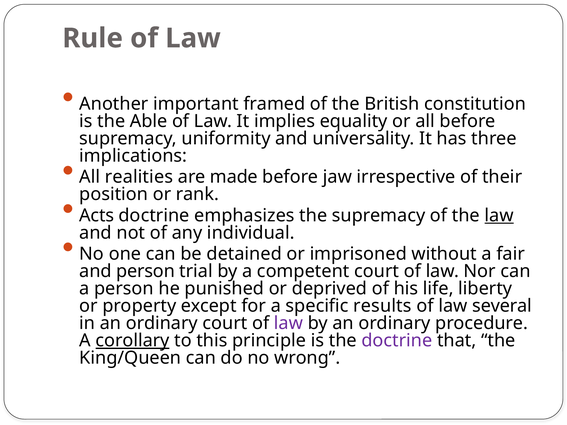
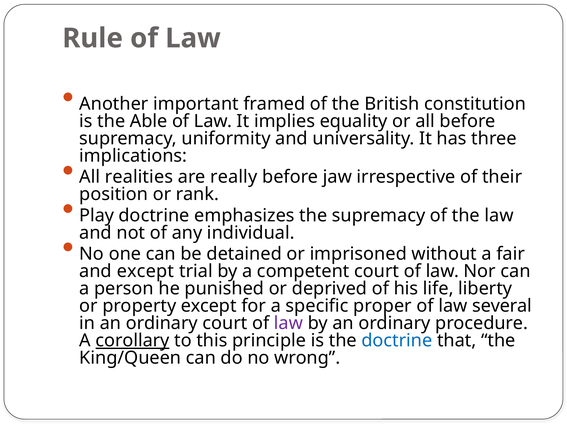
made: made -> really
Acts: Acts -> Play
law at (499, 215) underline: present -> none
and person: person -> except
results: results -> proper
doctrine at (397, 341) colour: purple -> blue
